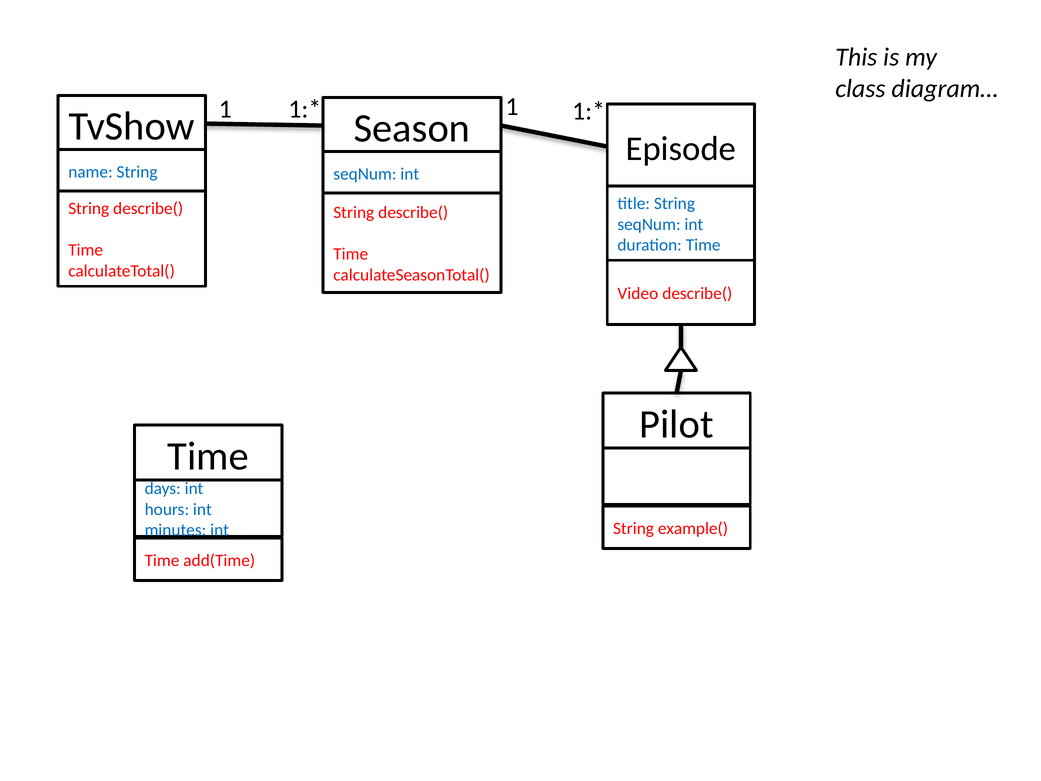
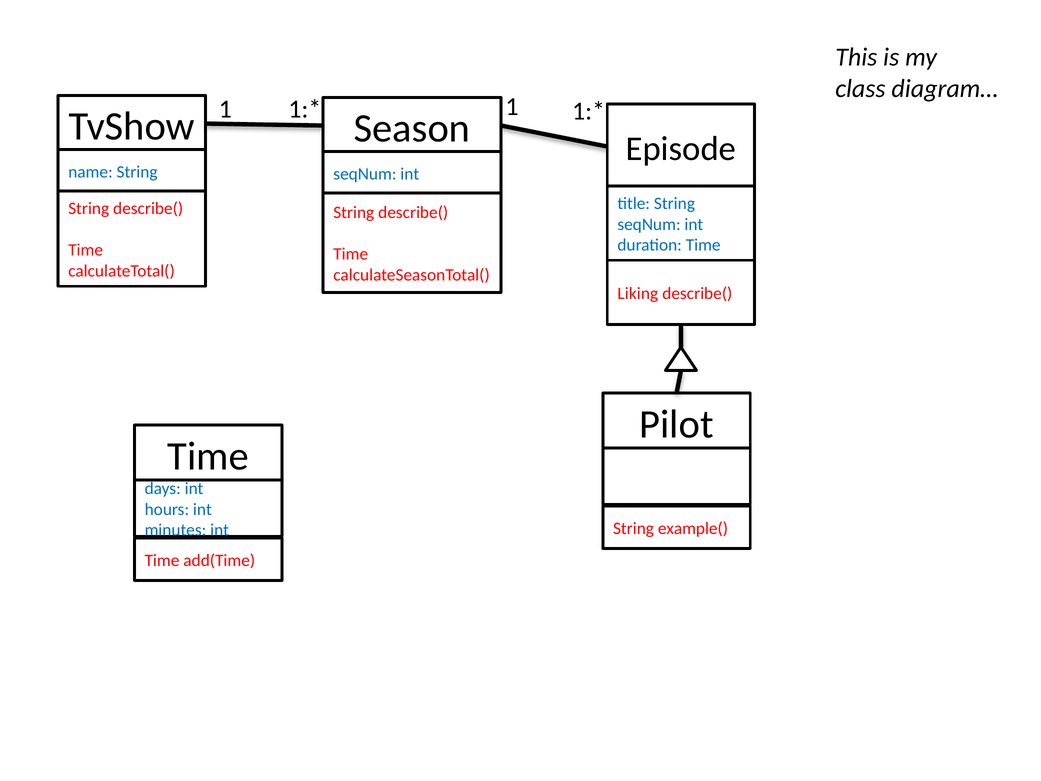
Video: Video -> Liking
